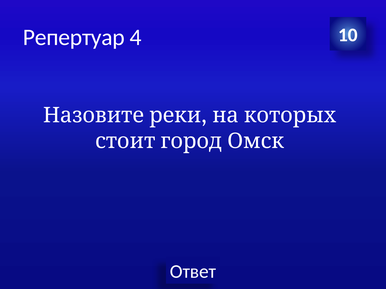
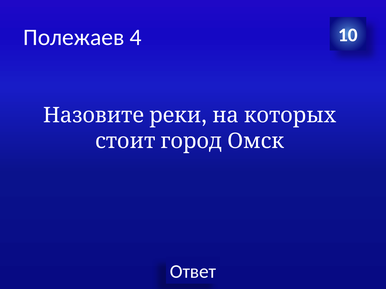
Репертуар: Репертуар -> Полежаев
